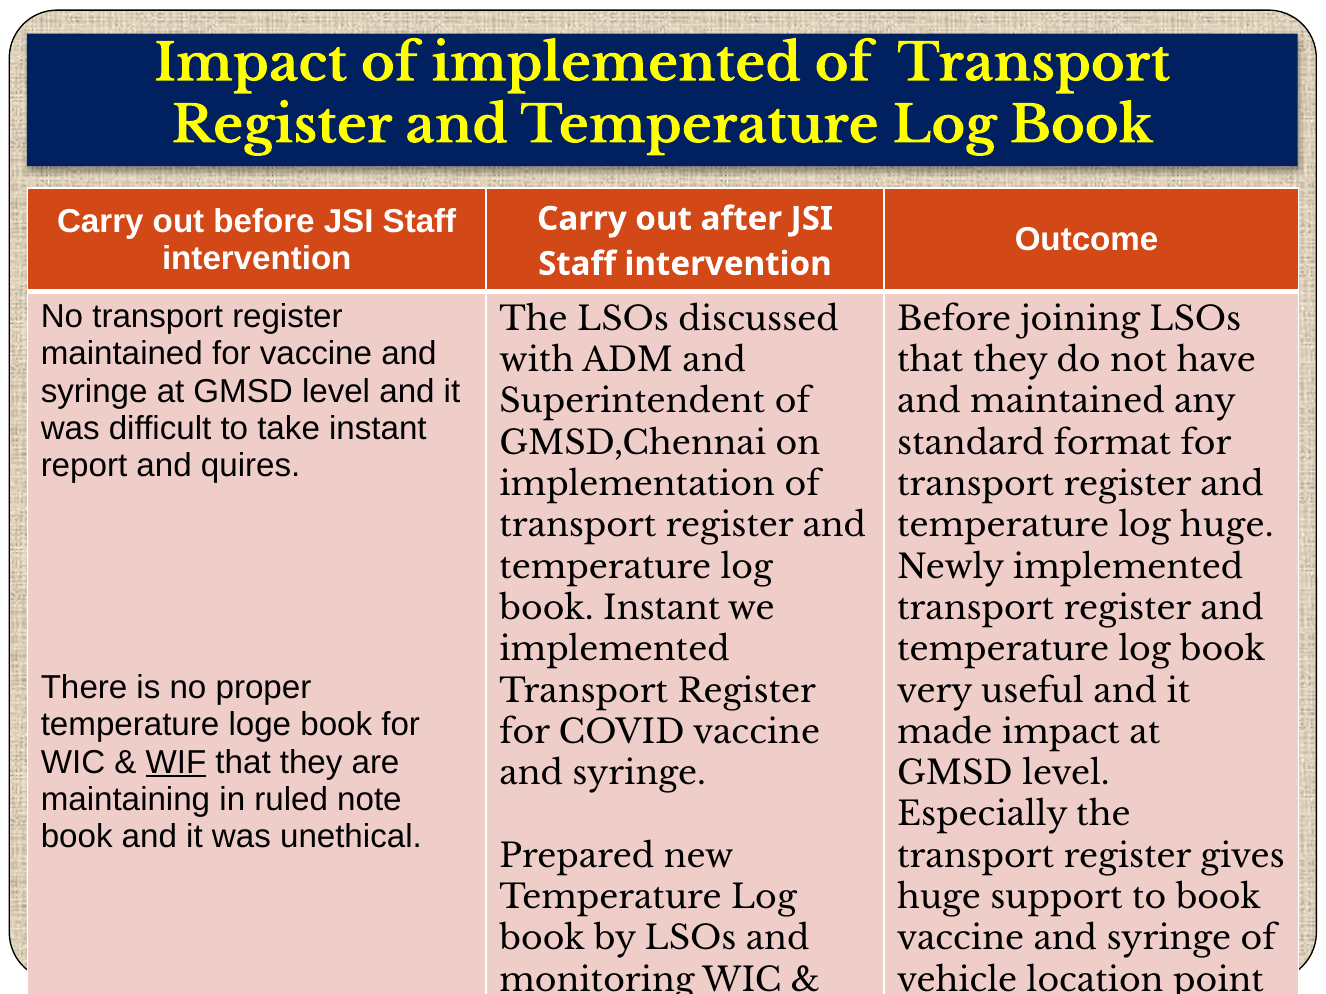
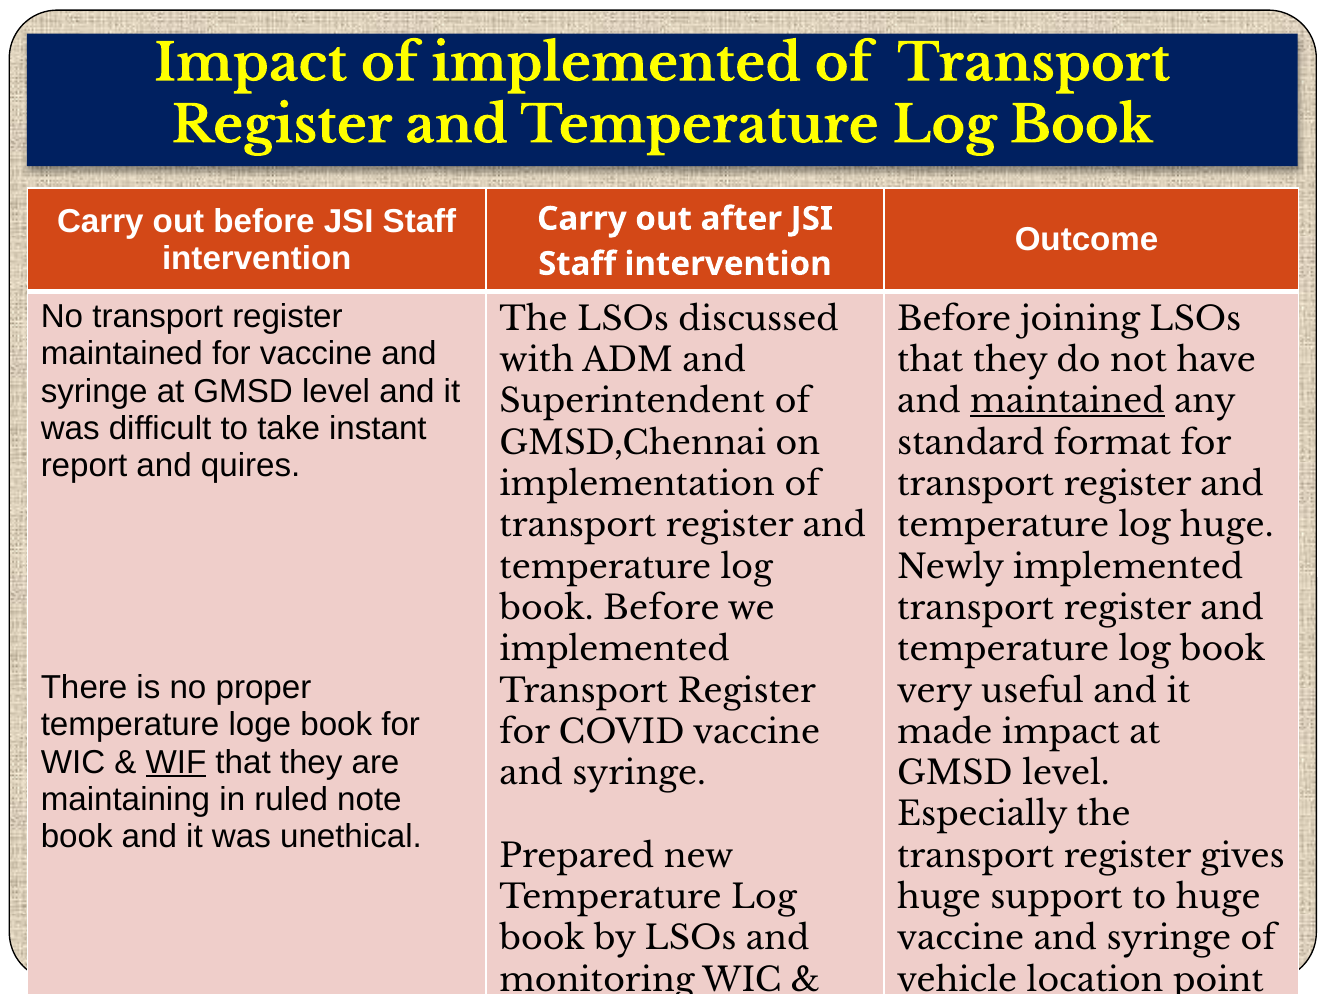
maintained at (1067, 402) underline: none -> present
book Instant: Instant -> Before
to book: book -> huge
